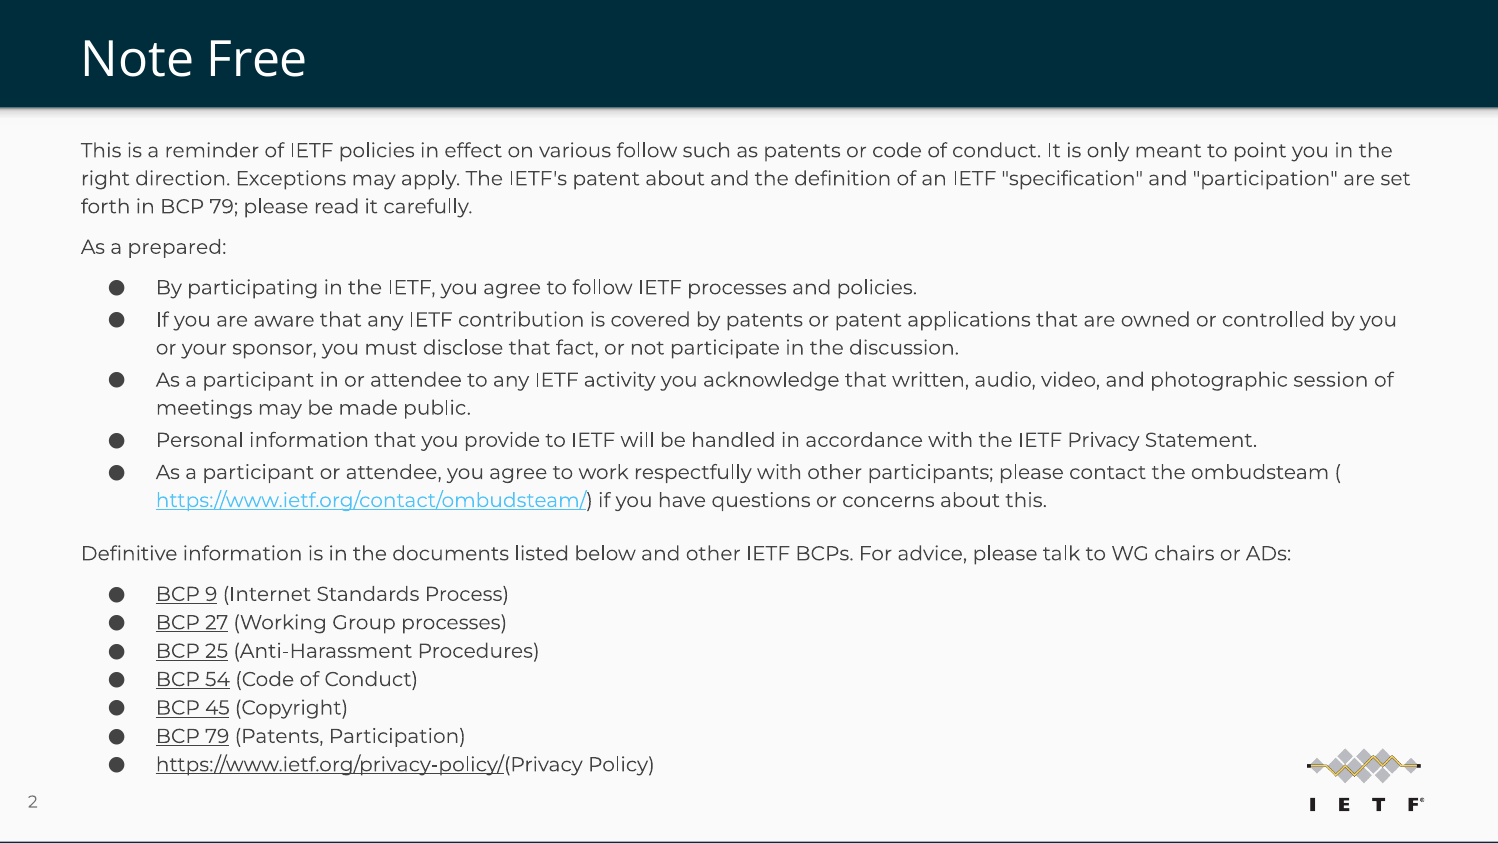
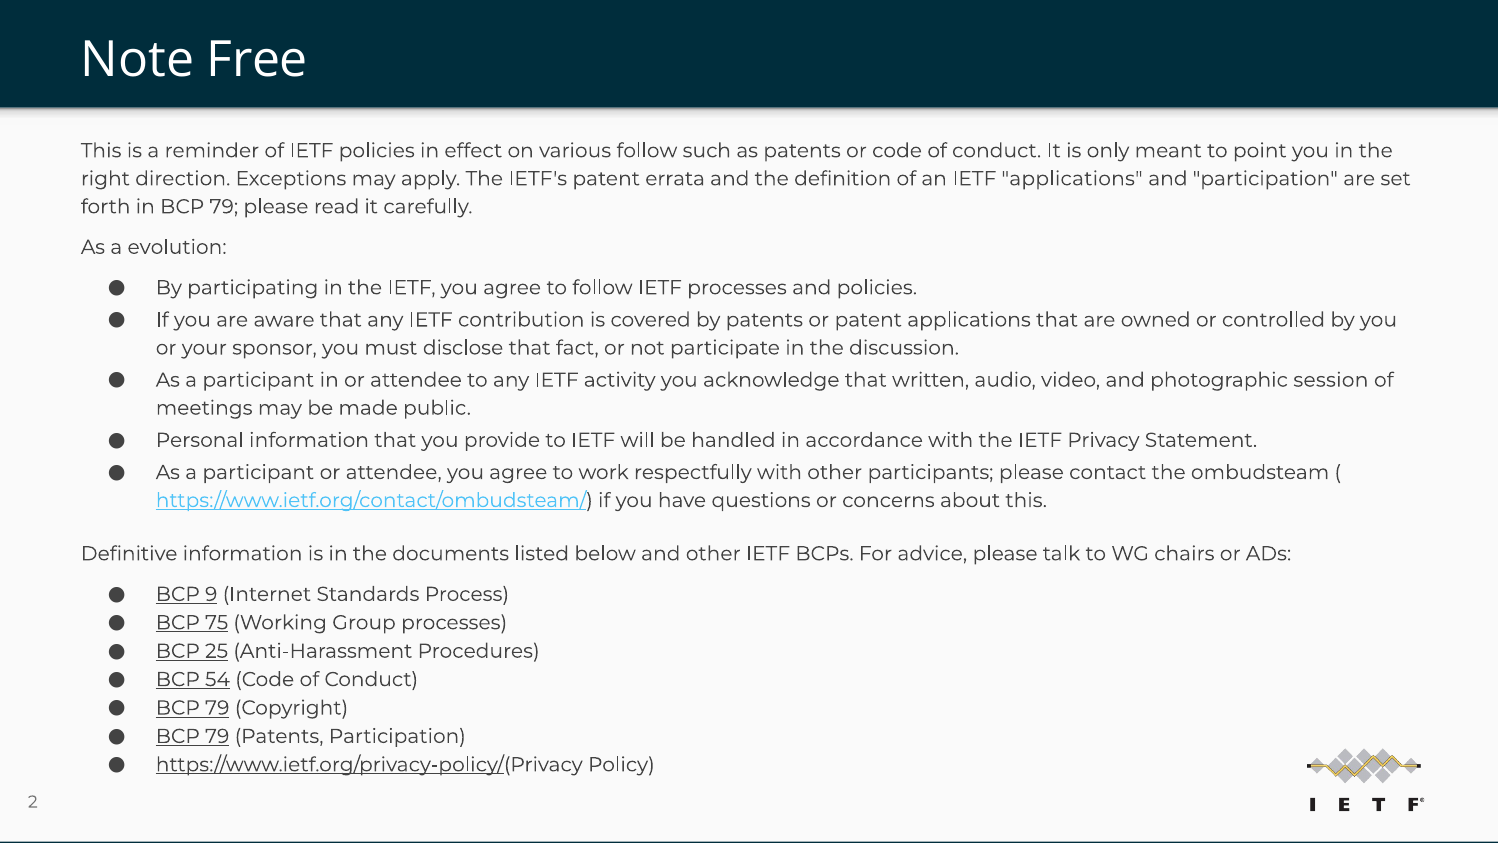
patent about: about -> errata
IETF specification: specification -> applications
prepared: prepared -> evolution
27: 27 -> 75
45 at (217, 708): 45 -> 79
